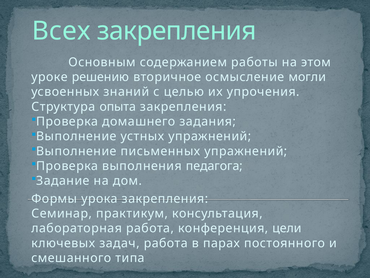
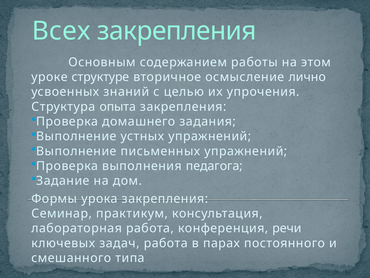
решению: решению -> структуре
могли: могли -> лично
цели: цели -> речи
